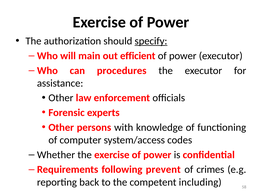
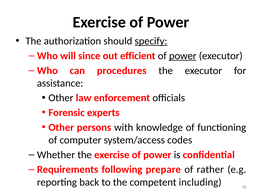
main: main -> since
power at (183, 56) underline: none -> present
prevent: prevent -> prepare
crimes: crimes -> rather
